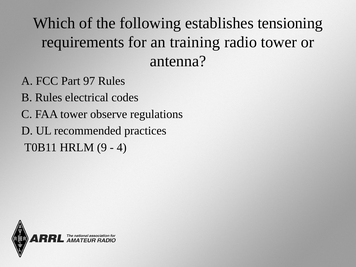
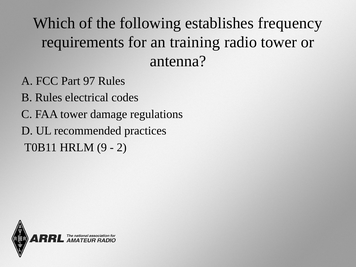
tensioning: tensioning -> frequency
observe: observe -> damage
4: 4 -> 2
